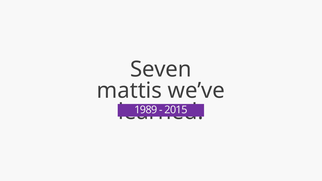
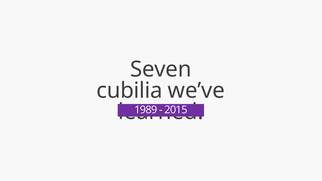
mattis: mattis -> cubilia
